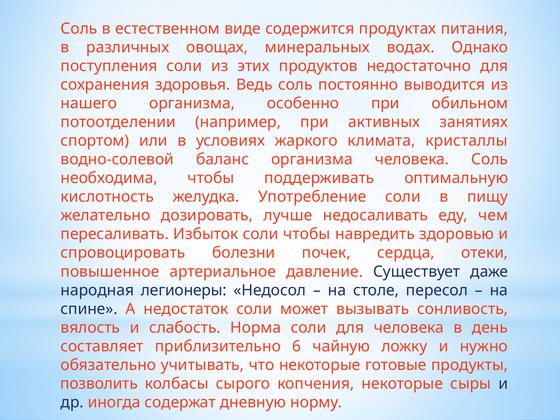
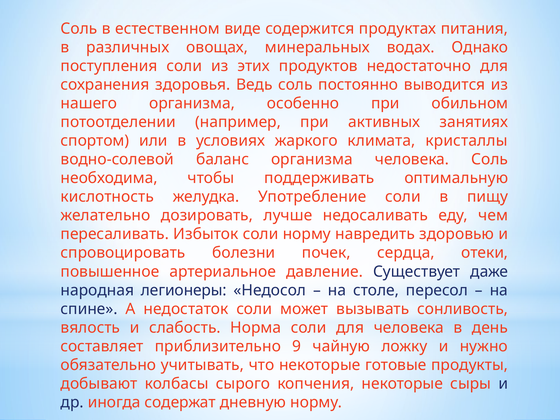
соли чтобы: чтобы -> норму
6: 6 -> 9
позволить: позволить -> добывают
